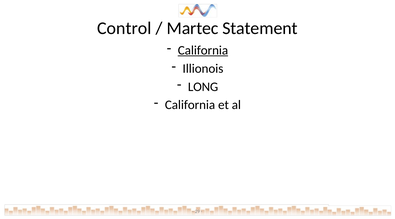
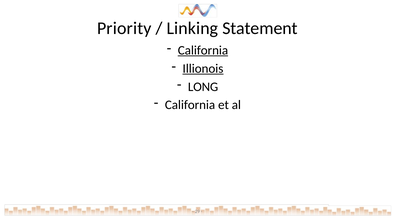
Control: Control -> Priority
Martec: Martec -> Linking
Illionois underline: none -> present
